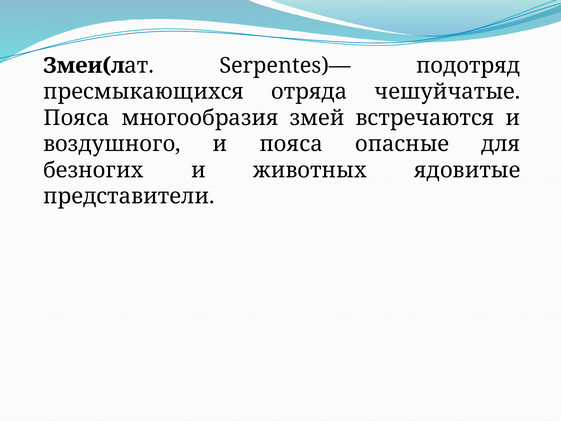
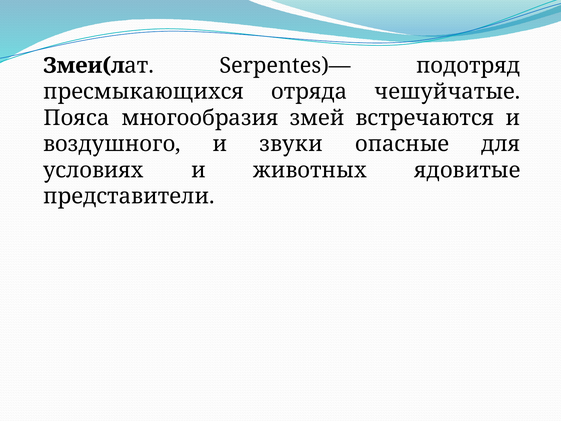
и пояса: пояса -> звуки
безногих: безногих -> условиях
